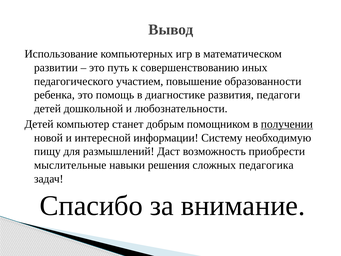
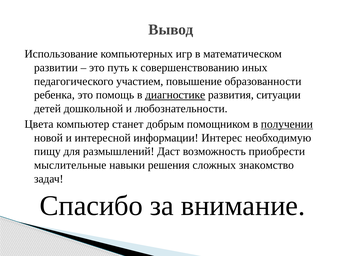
диагностике underline: none -> present
педагоги: педагоги -> ситуации
Детей at (39, 124): Детей -> Цвета
Систему: Систему -> Интерес
педагогика: педагогика -> знакомство
